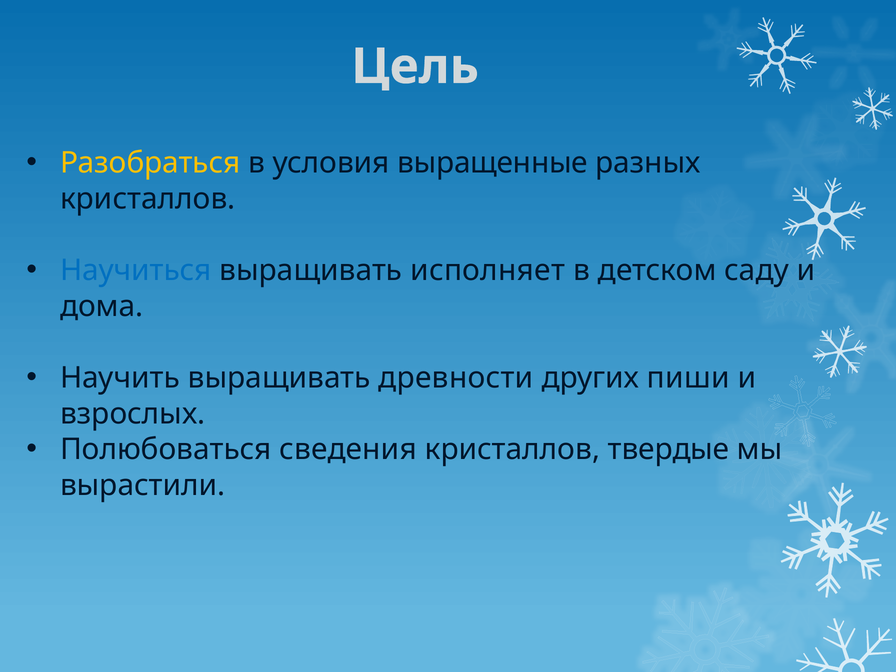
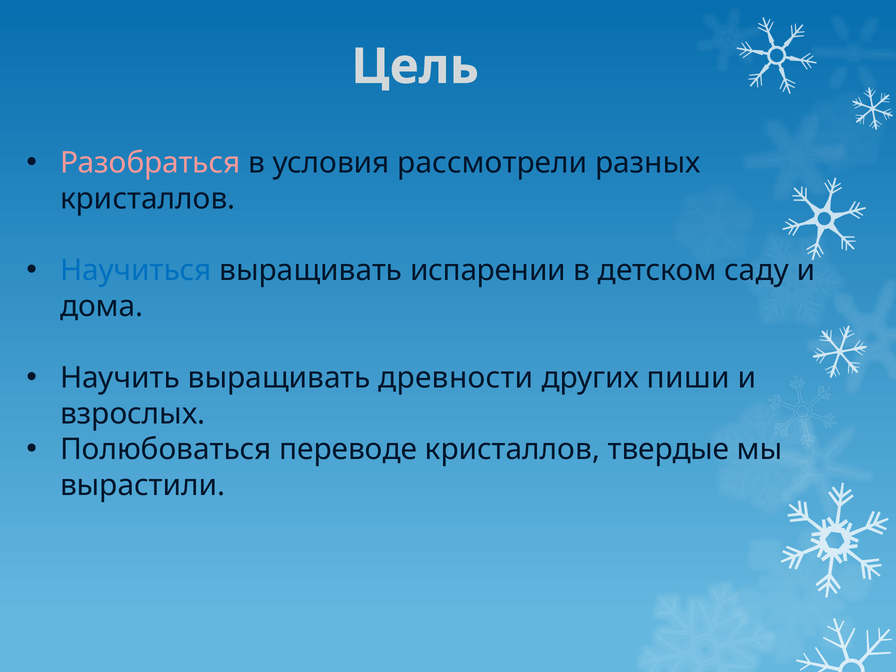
Разобраться colour: yellow -> pink
выращенные: выращенные -> рассмотрели
исполняет: исполняет -> испарении
сведения: сведения -> переводе
